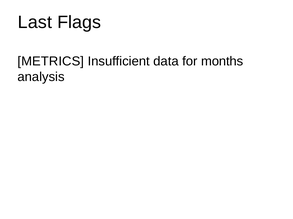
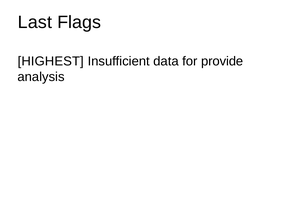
METRICS: METRICS -> HIGHEST
months: months -> provide
